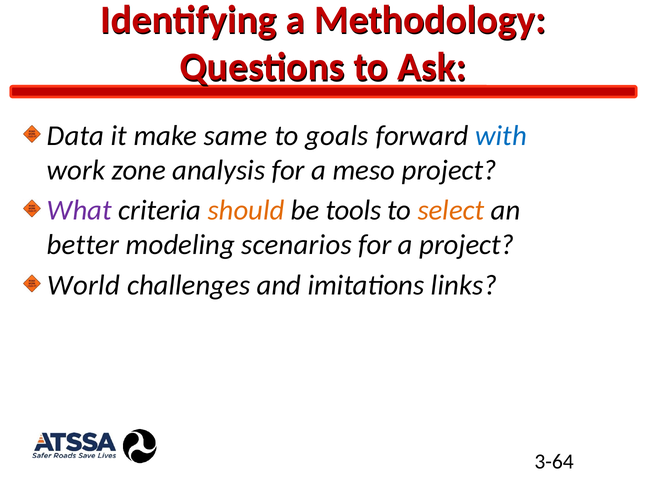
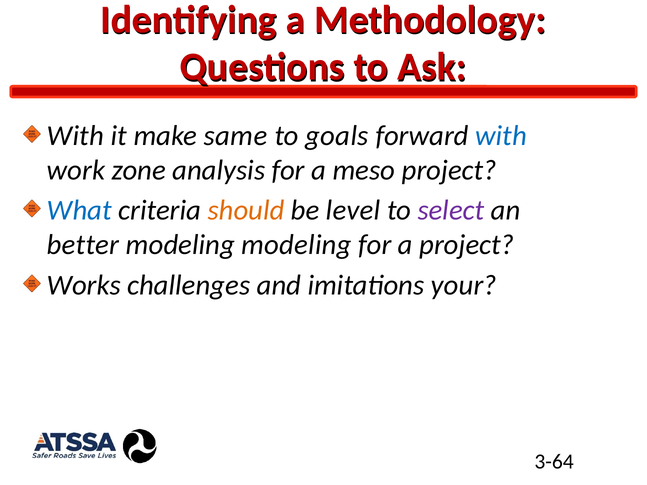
Data at (76, 136): Data -> With
What colour: purple -> blue
tools: tools -> level
select colour: orange -> purple
modeling scenarios: scenarios -> modeling
World: World -> Works
links: links -> your
